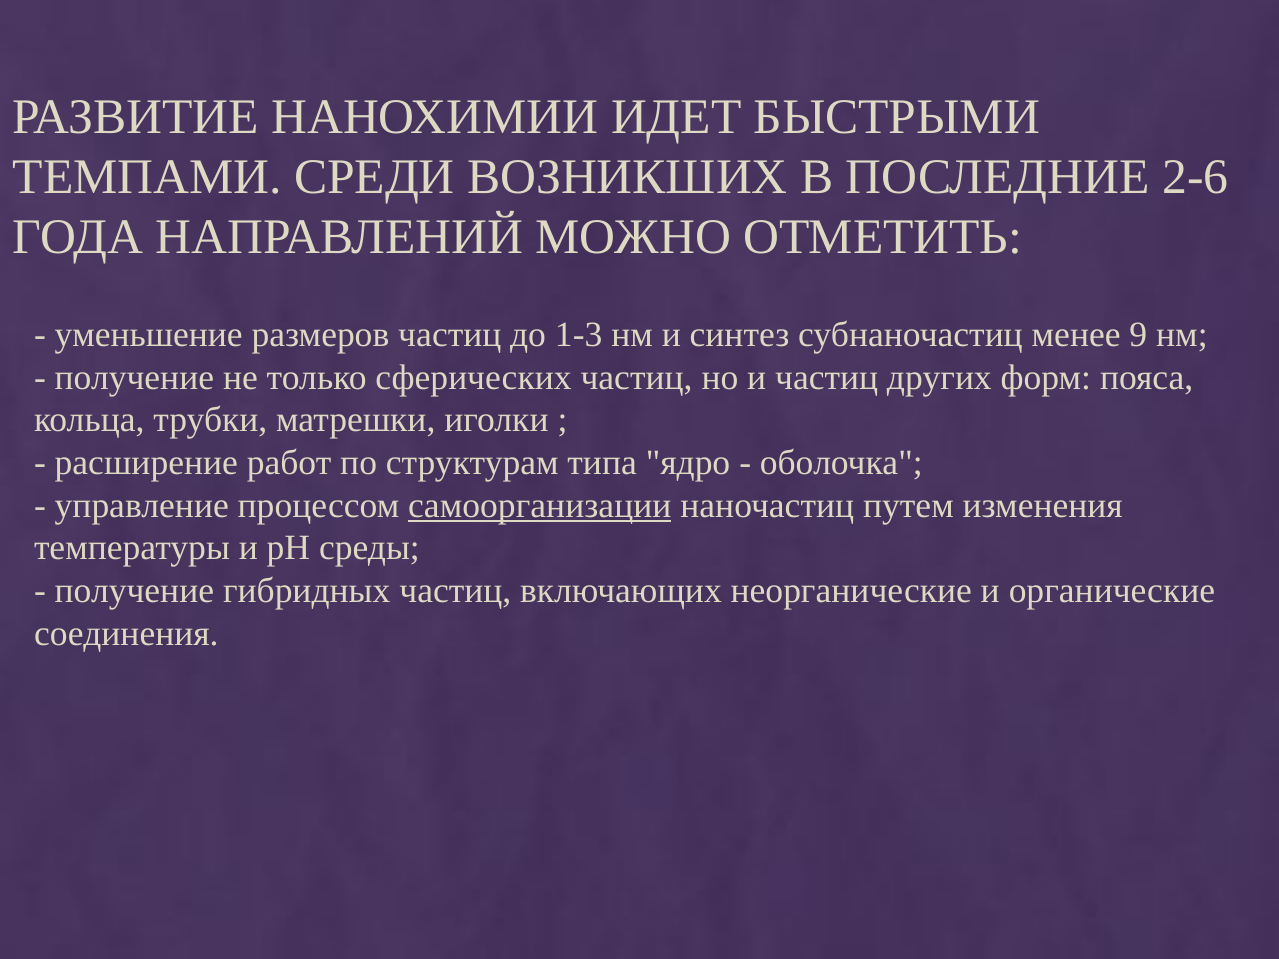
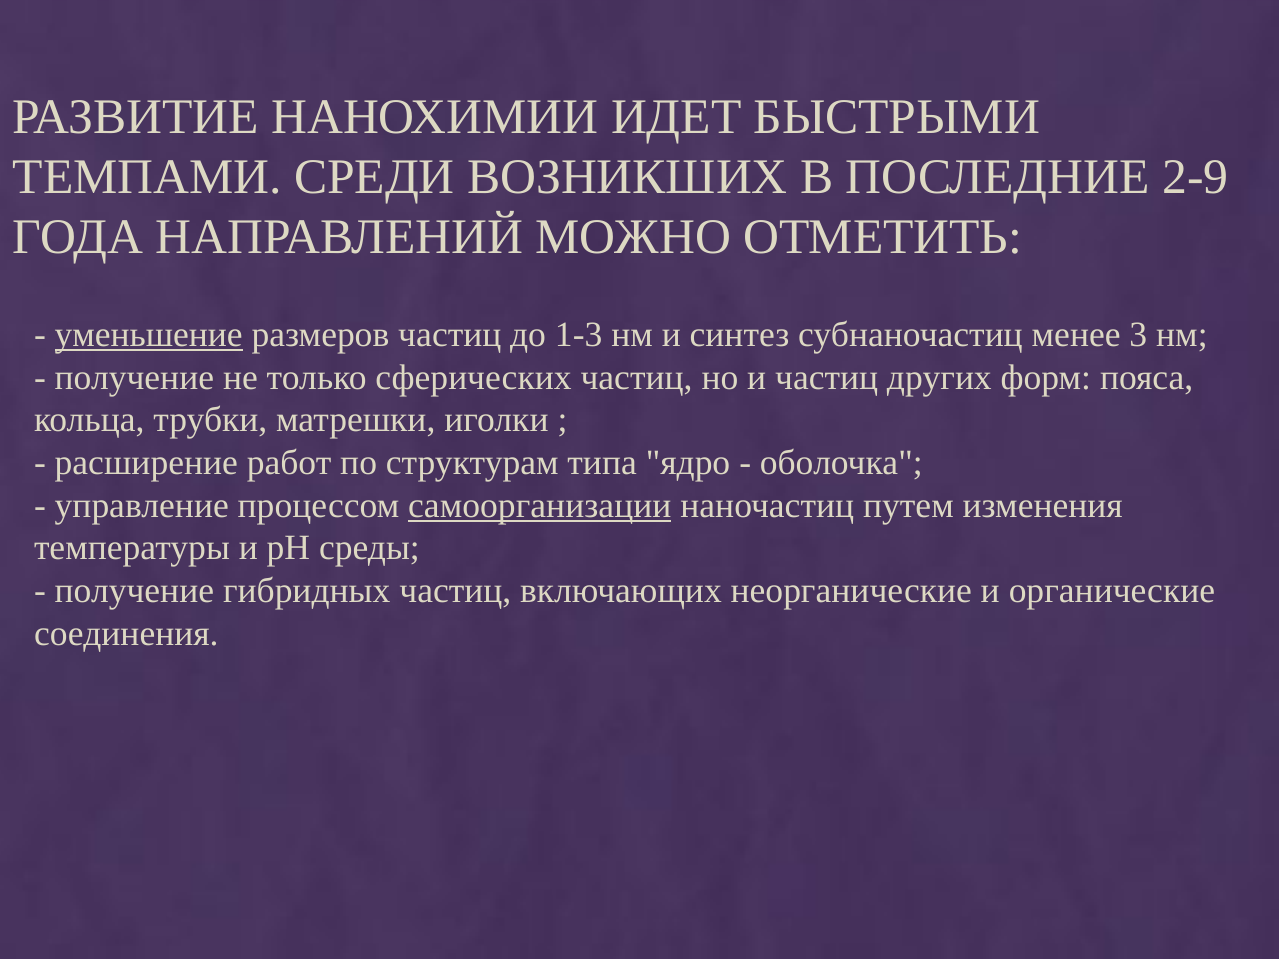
2-6: 2-6 -> 2-9
уменьшение underline: none -> present
9: 9 -> 3
